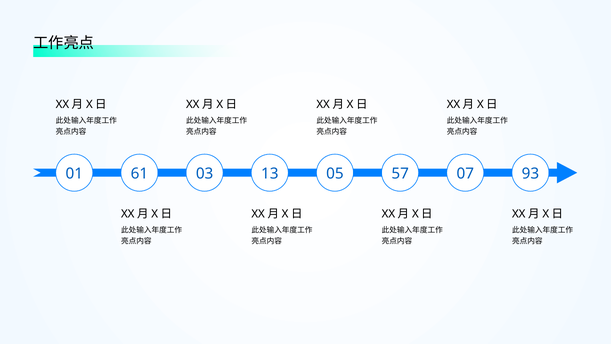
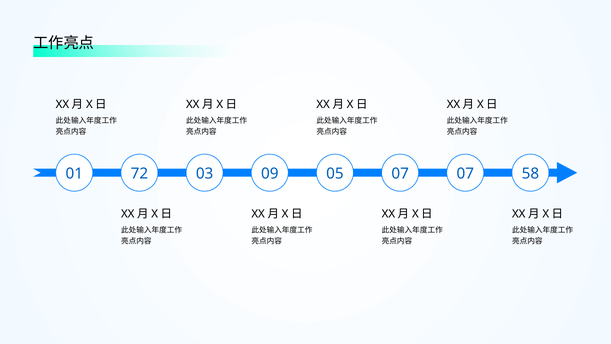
61: 61 -> 72
13: 13 -> 09
05 57: 57 -> 07
93: 93 -> 58
